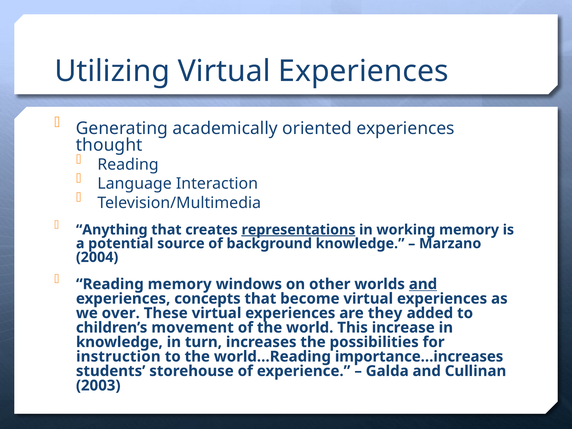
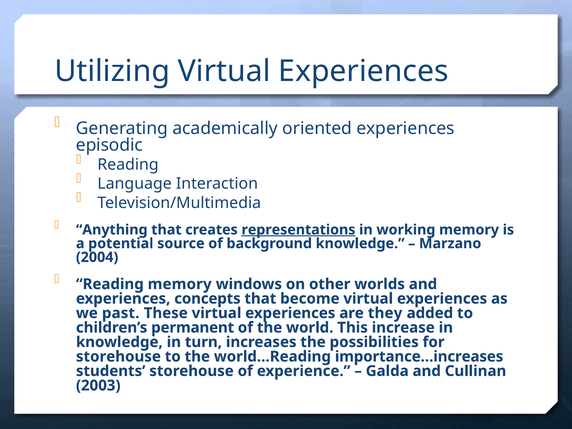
thought: thought -> episodic
and at (423, 284) underline: present -> none
over: over -> past
movement: movement -> permanent
instruction at (118, 357): instruction -> storehouse
